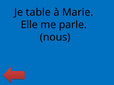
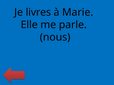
table: table -> livres
